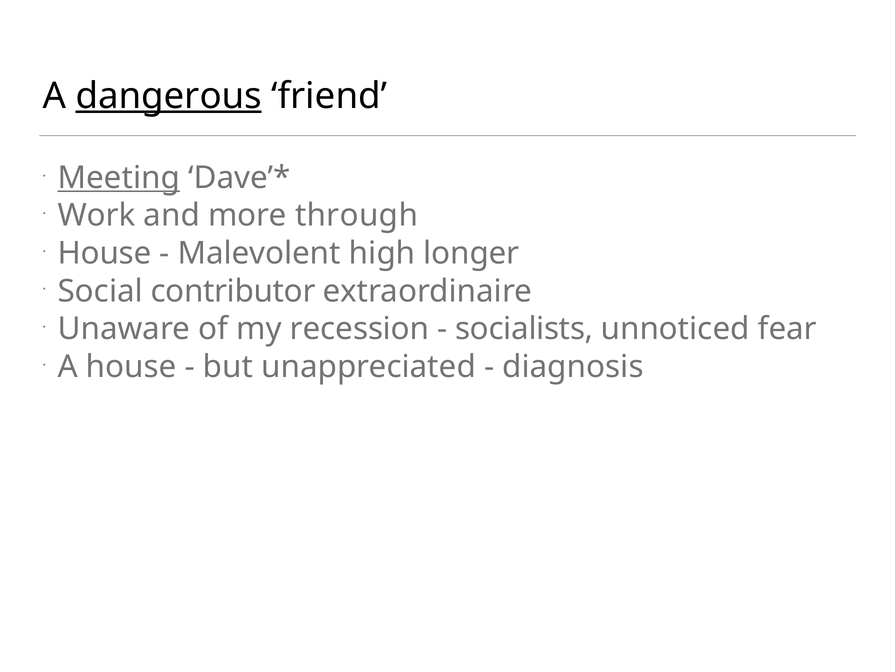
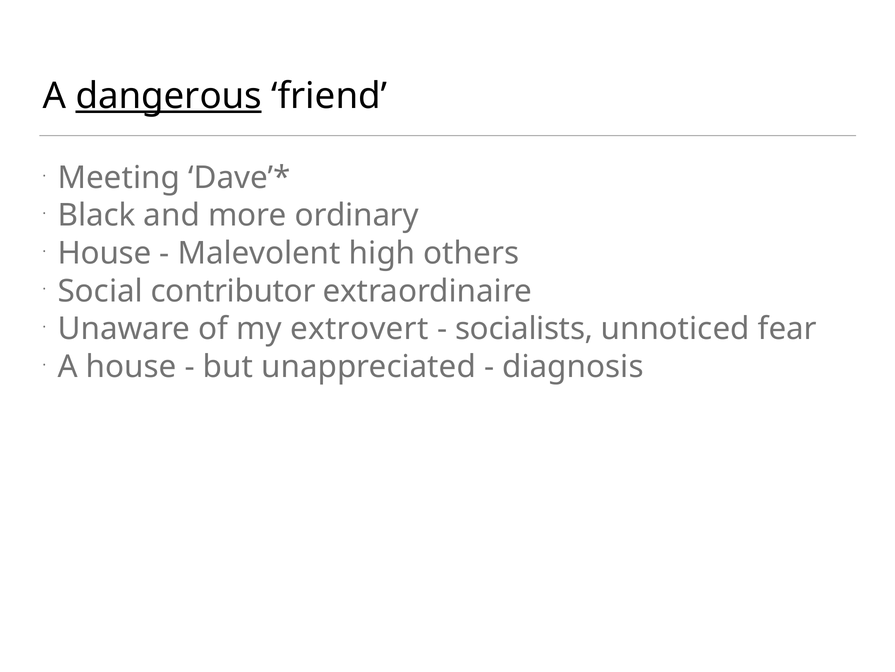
Meeting underline: present -> none
Work: Work -> Black
through: through -> ordinary
longer: longer -> others
recession: recession -> extrovert
